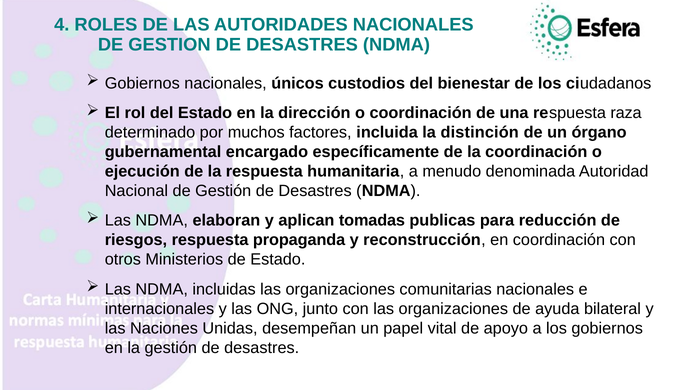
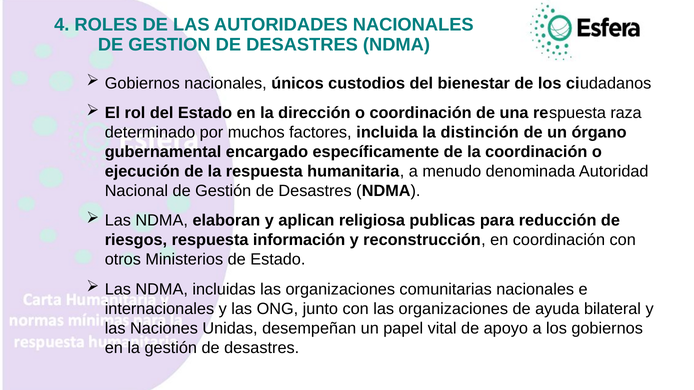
tomadas: tomadas -> religiosa
propaganda: propaganda -> información
